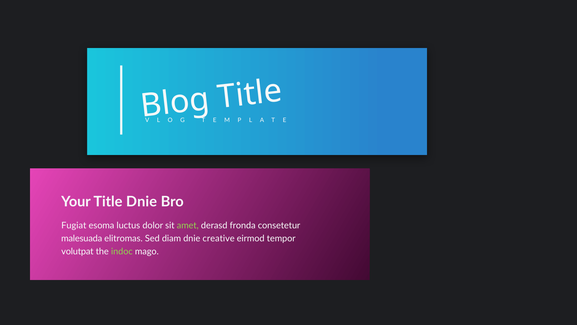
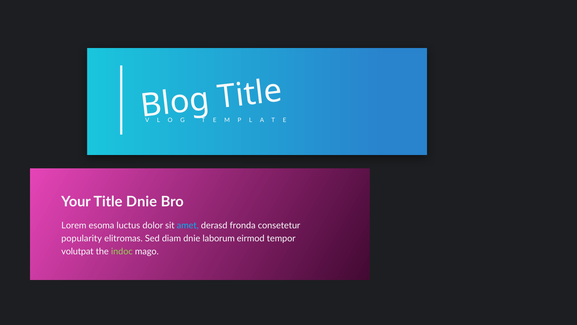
Fugiat: Fugiat -> Lorem
amet colour: light green -> light blue
malesuada: malesuada -> popularity
creative: creative -> laborum
